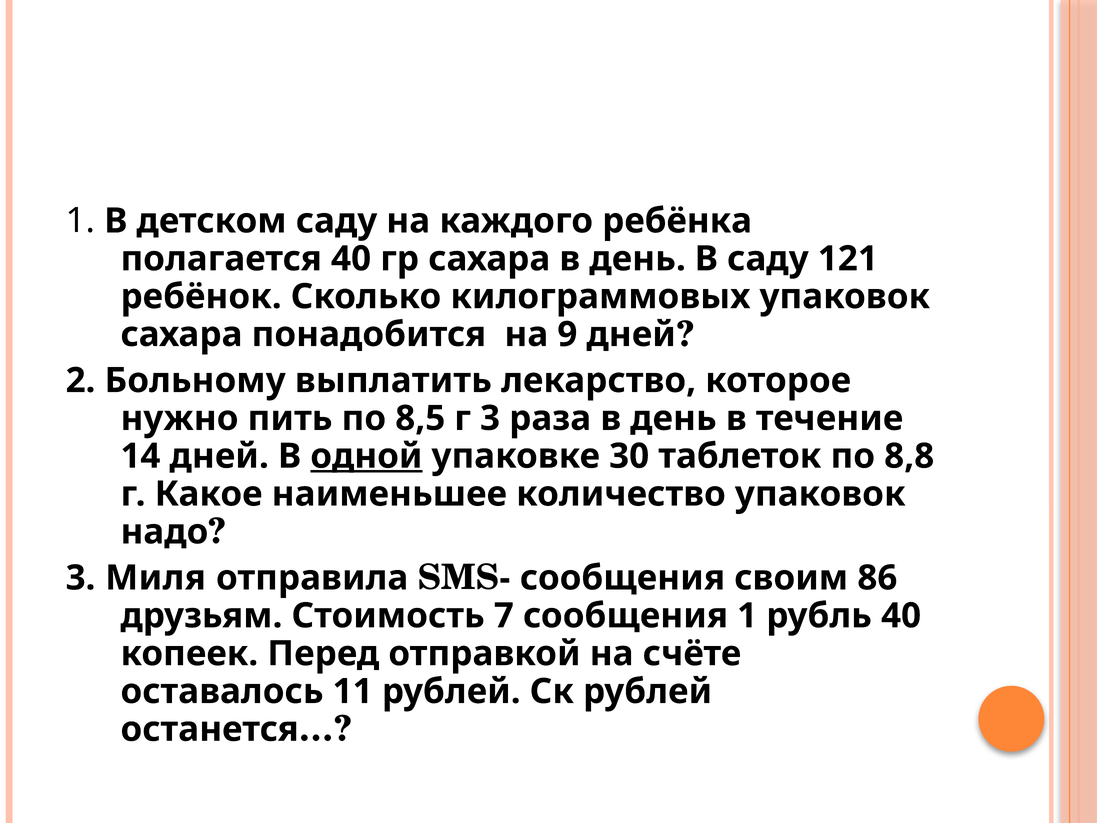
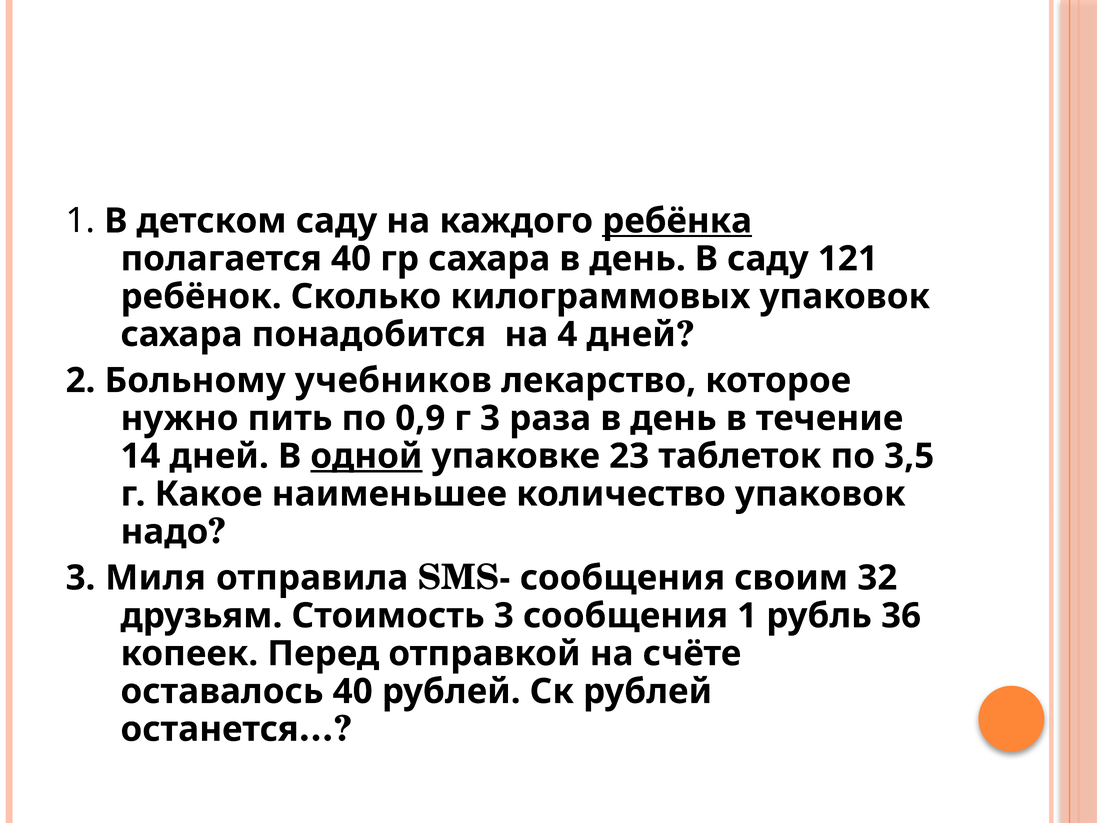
ребёнка underline: none -> present
9: 9 -> 4
выплатить: выплатить -> учебников
8,5: 8,5 -> 0,9
30: 30 -> 23
8,8: 8,8 -> 3,5
86: 86 -> 32
Стоимость 7: 7 -> 3
рубль 40: 40 -> 36
оставалось 11: 11 -> 40
